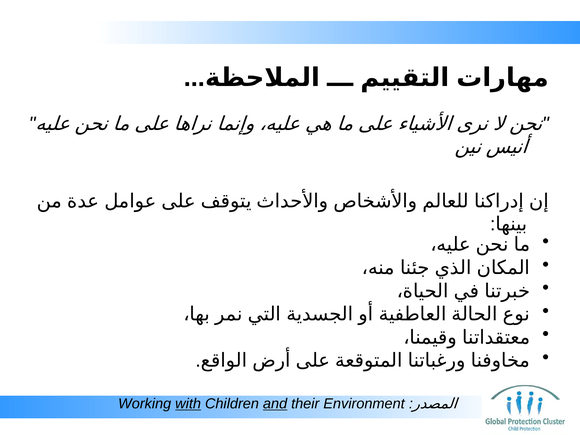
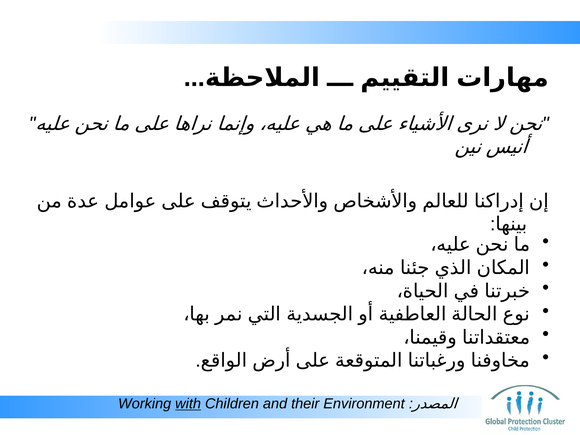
and underline: present -> none
